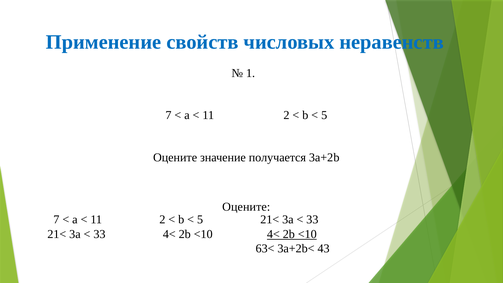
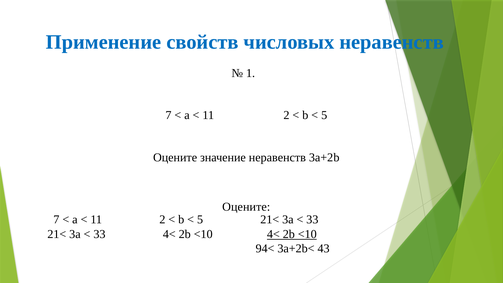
значение получается: получается -> неравенств
63<: 63< -> 94<
